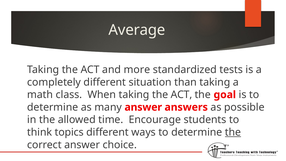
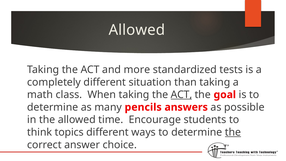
Average at (137, 30): Average -> Allowed
ACT at (181, 95) underline: none -> present
many answer: answer -> pencils
